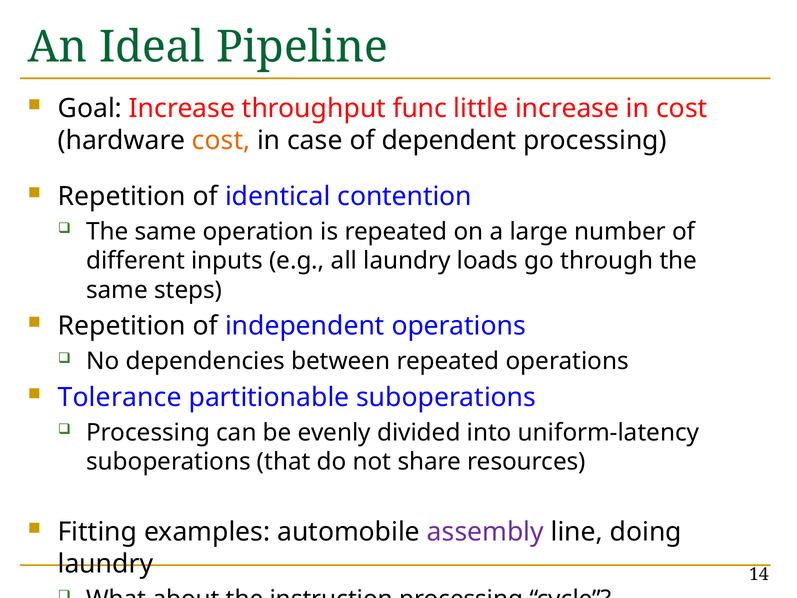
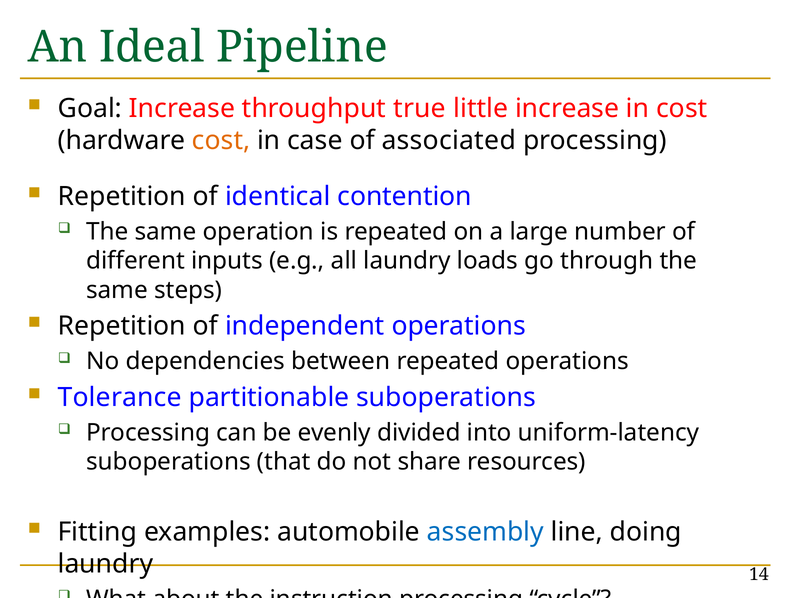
func: func -> true
dependent: dependent -> associated
assembly colour: purple -> blue
